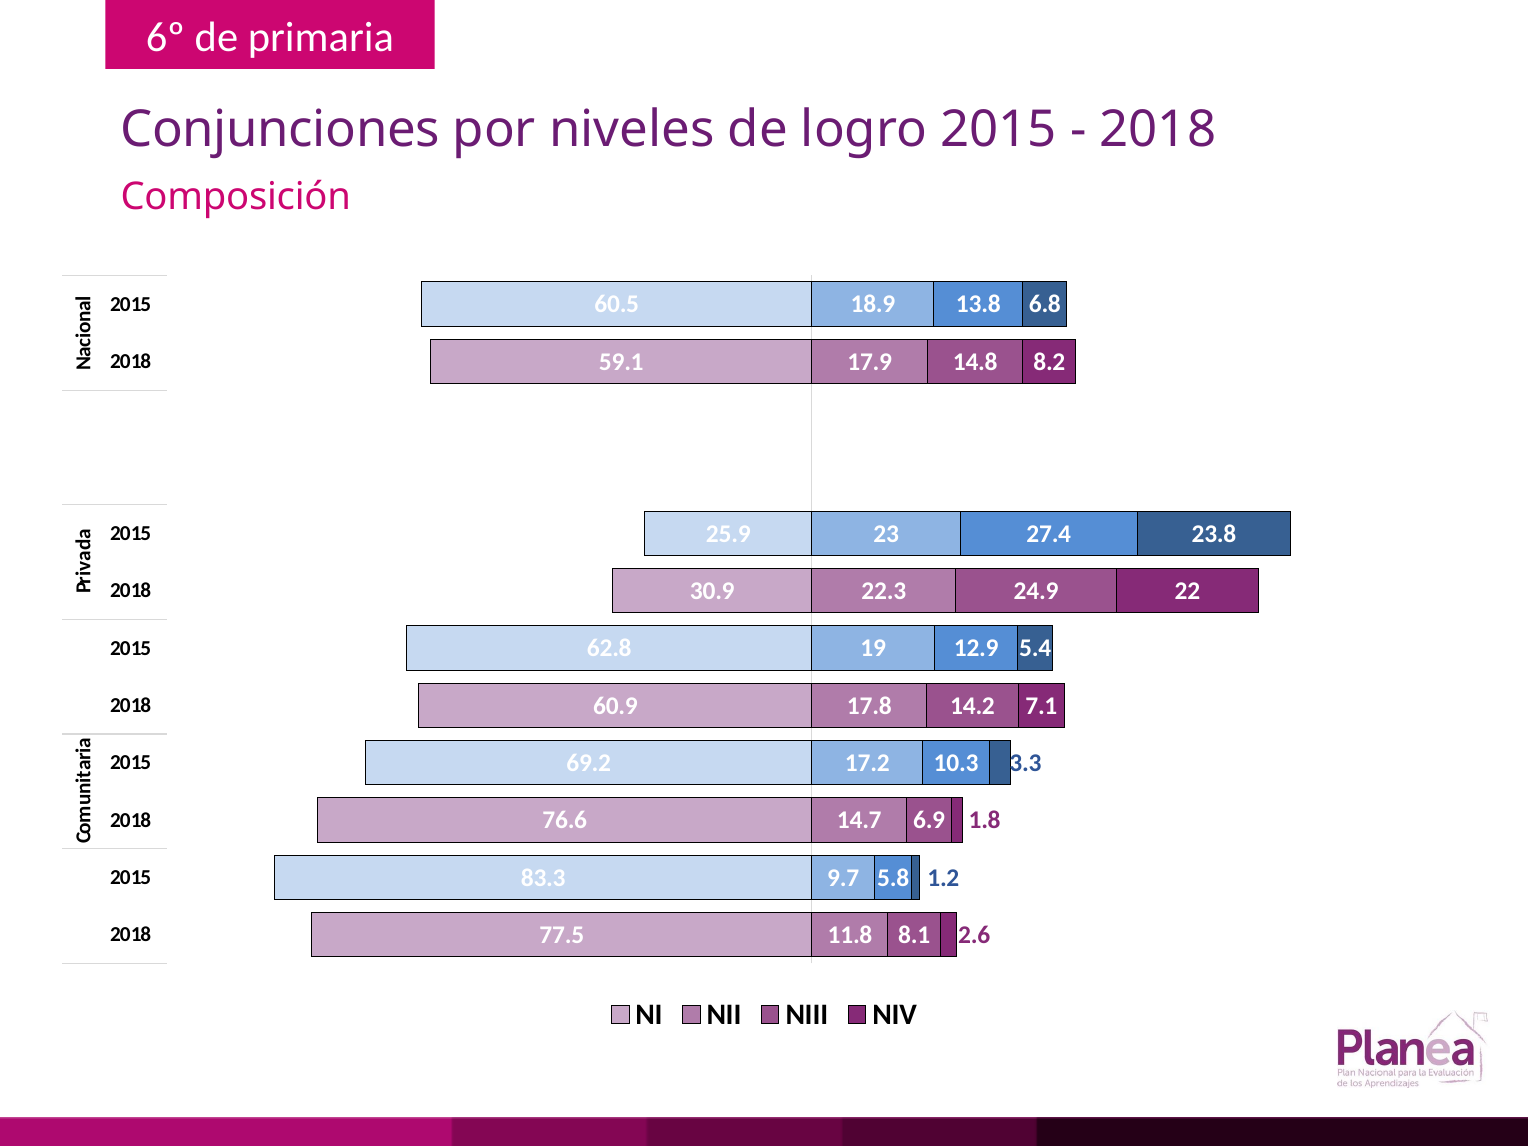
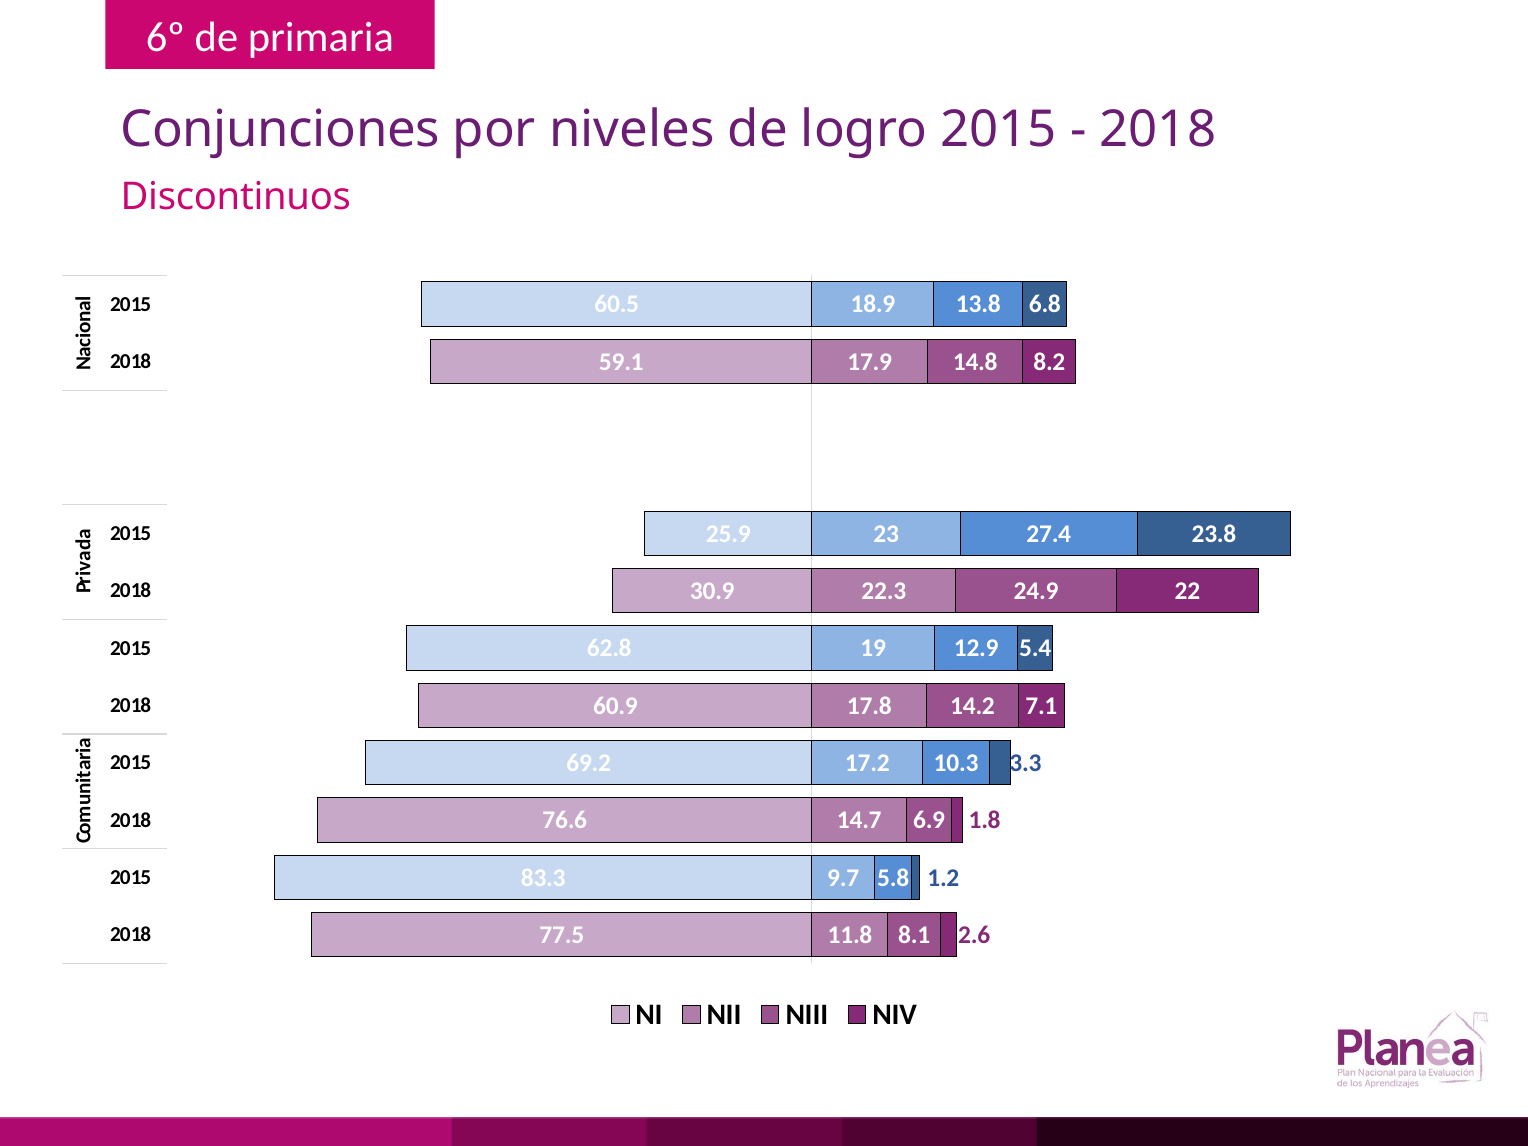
Composición: Composición -> Discontinuos
